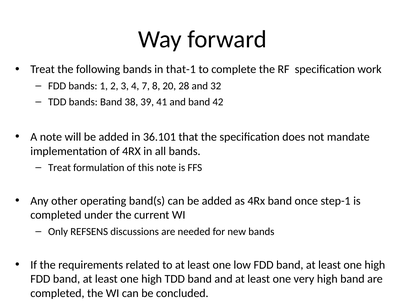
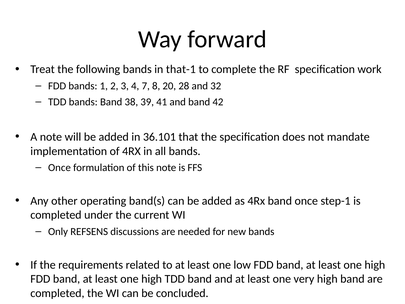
Treat at (60, 168): Treat -> Once
